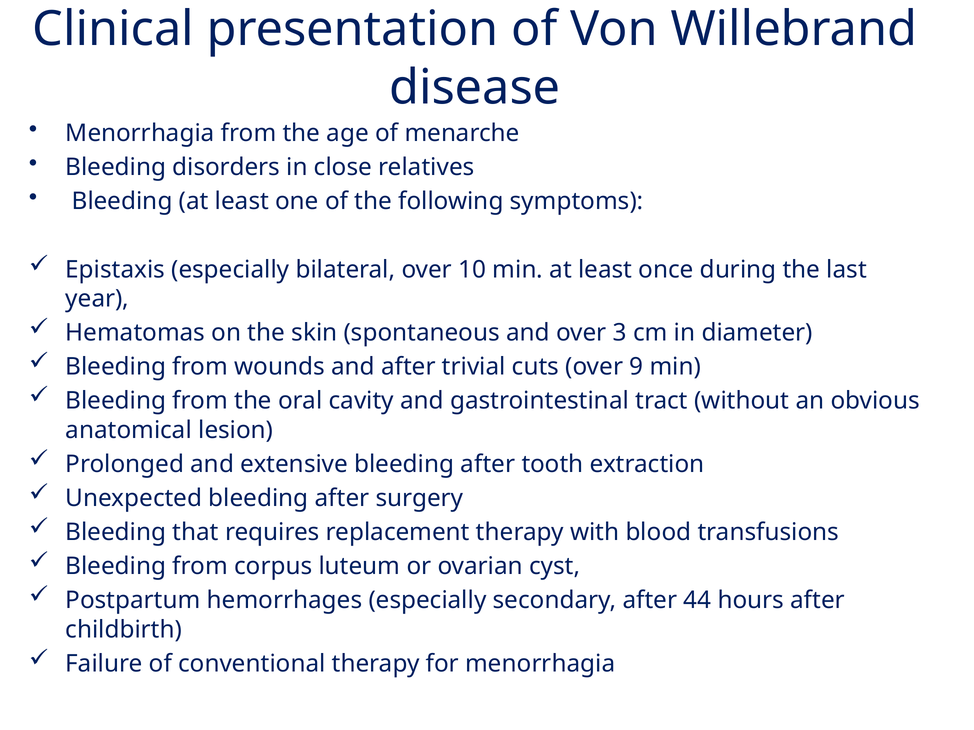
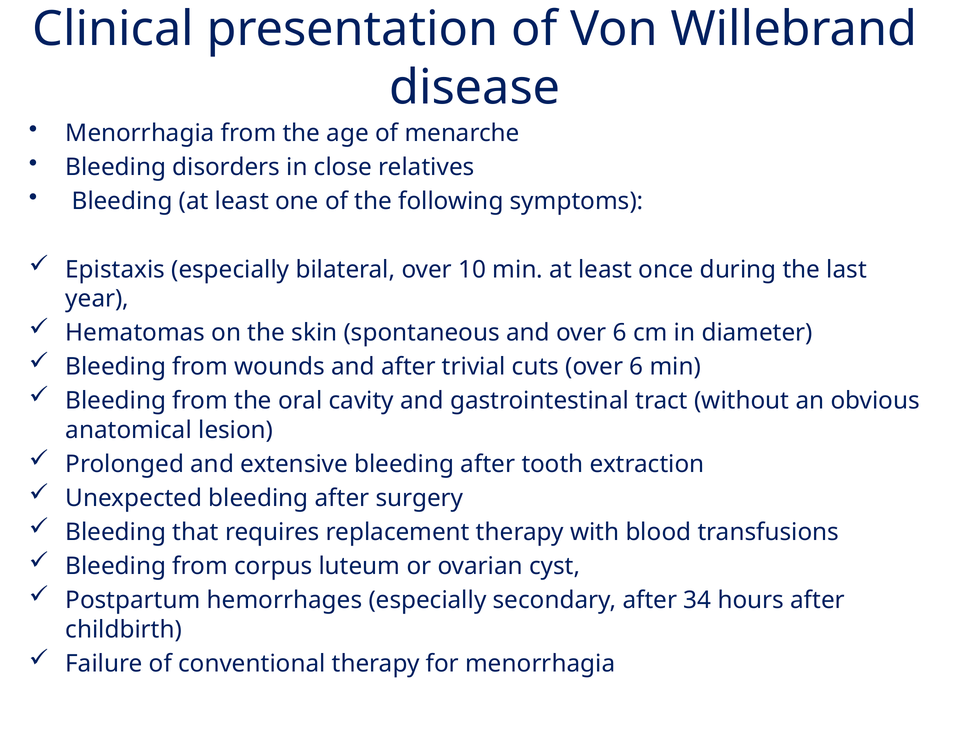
and over 3: 3 -> 6
cuts over 9: 9 -> 6
44: 44 -> 34
